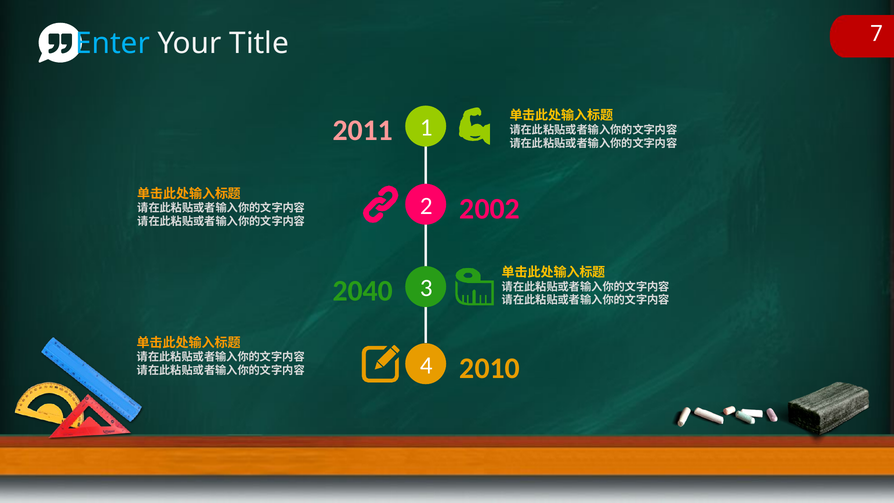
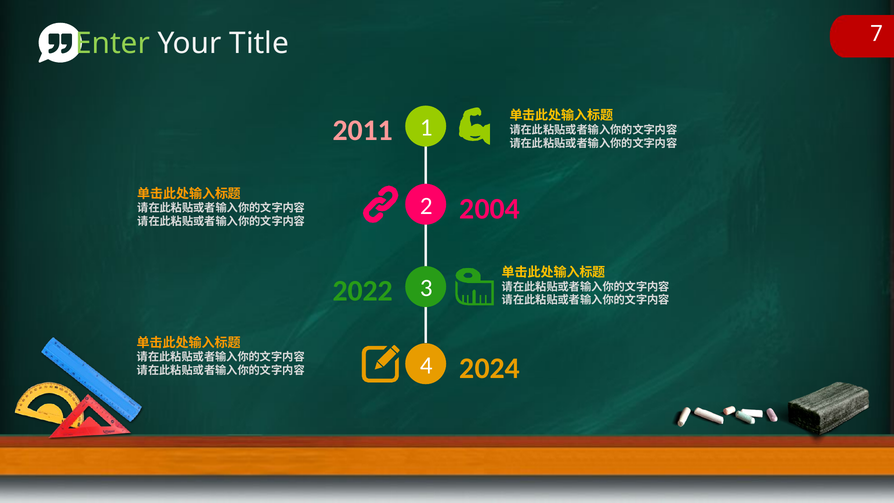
Enter colour: light blue -> light green
2002: 2002 -> 2004
2040: 2040 -> 2022
2010: 2010 -> 2024
